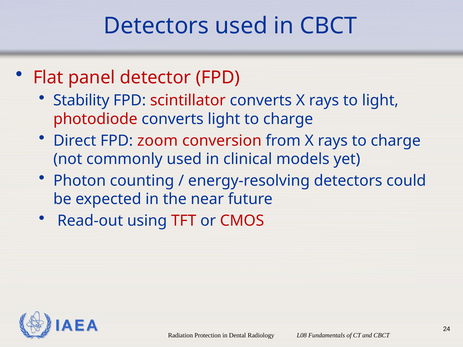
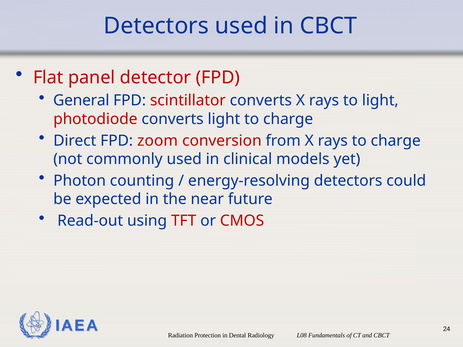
Stability: Stability -> General
